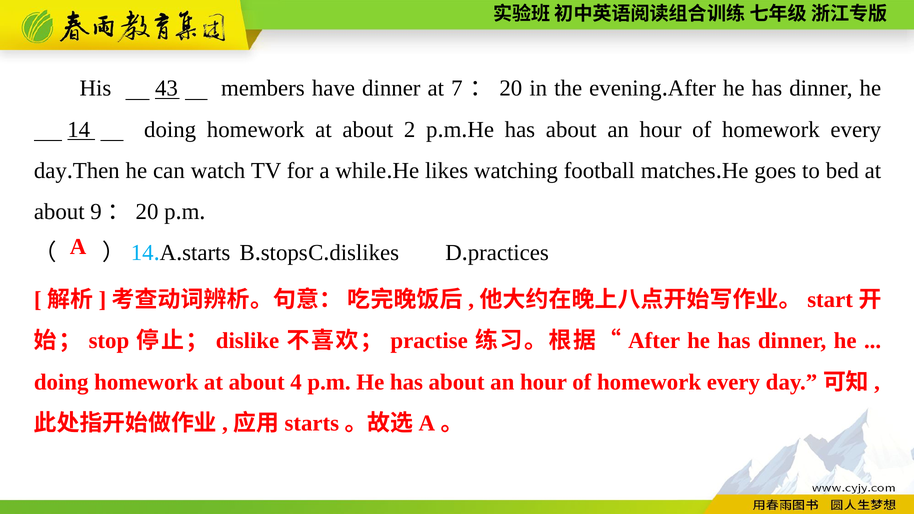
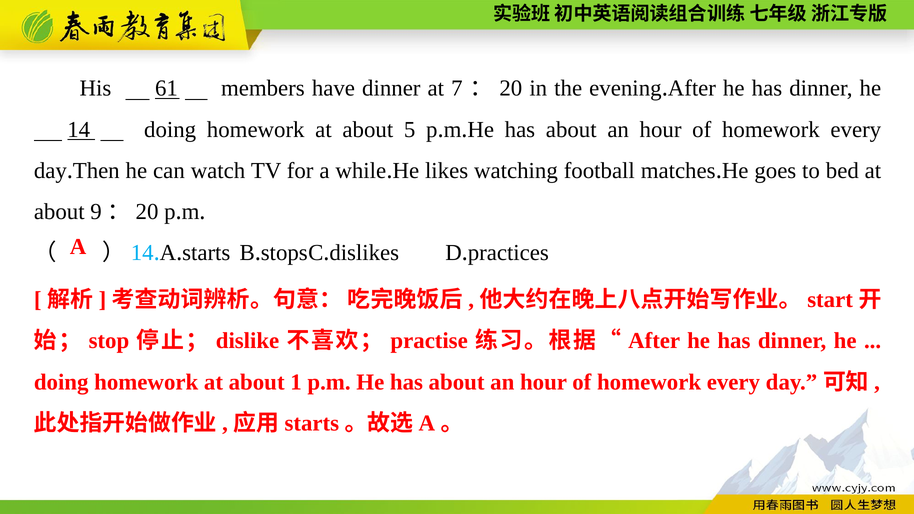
43: 43 -> 61
2: 2 -> 5
4: 4 -> 1
